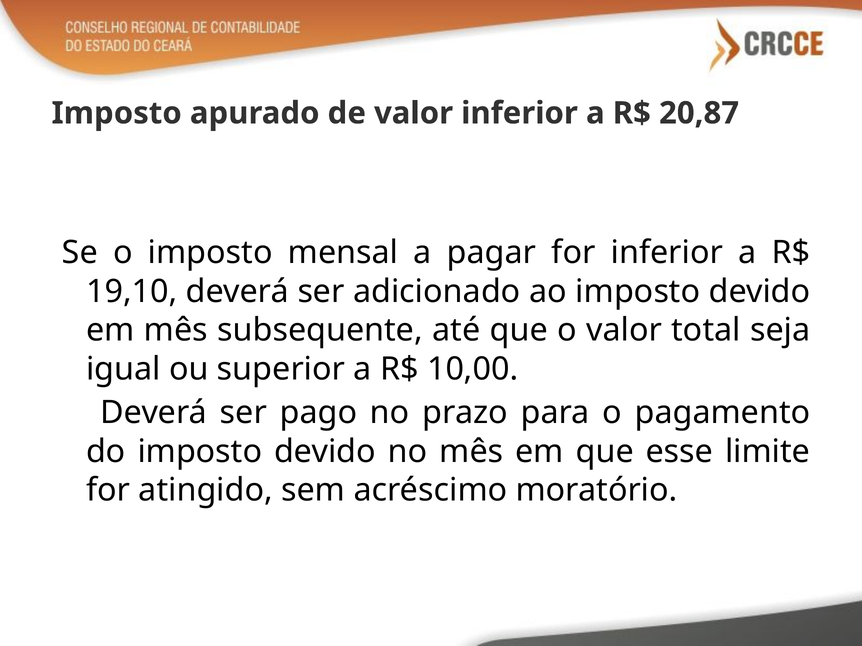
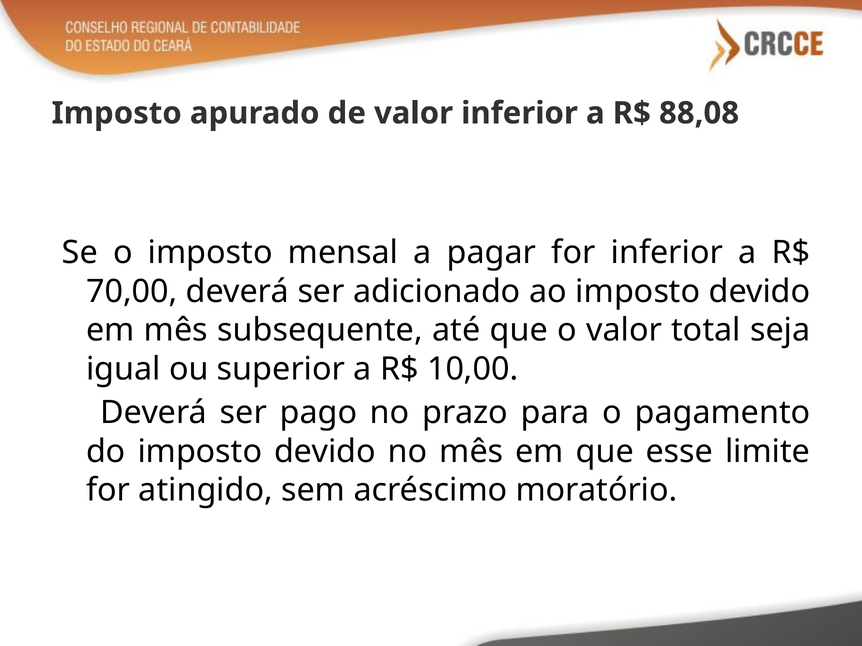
20,87: 20,87 -> 88,08
19,10: 19,10 -> 70,00
